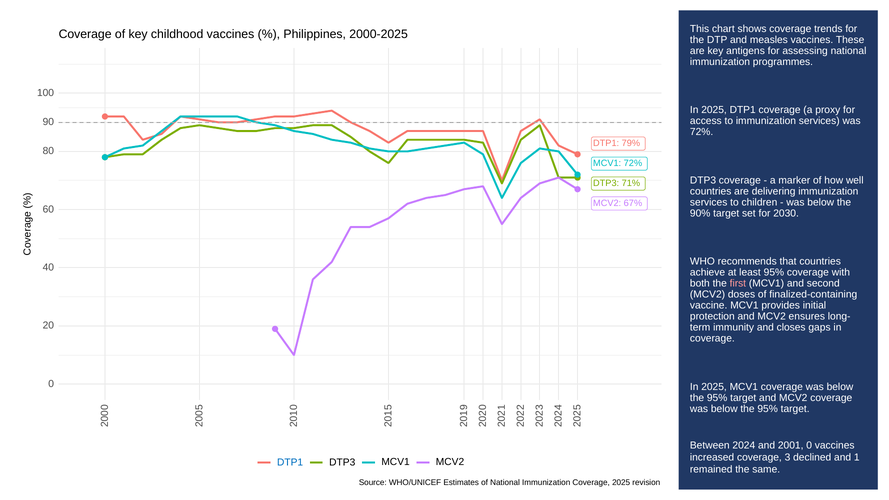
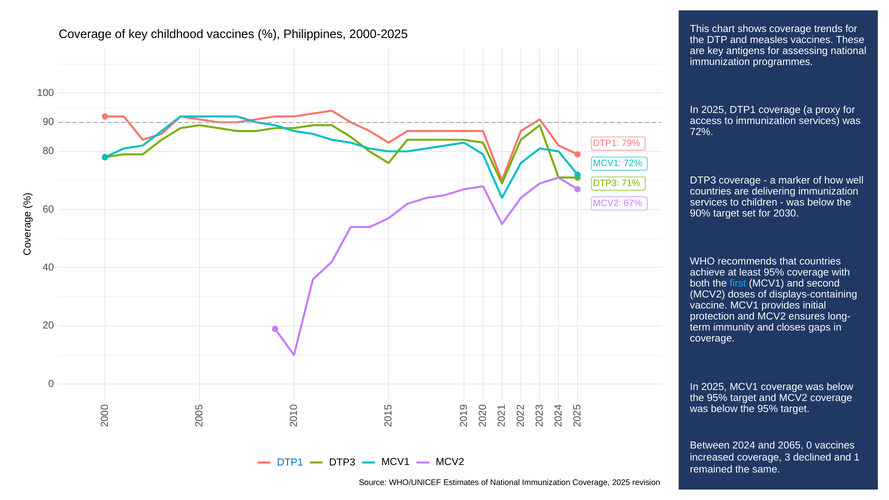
first colour: pink -> light blue
finalized-containing: finalized-containing -> displays-containing
2001: 2001 -> 2065
